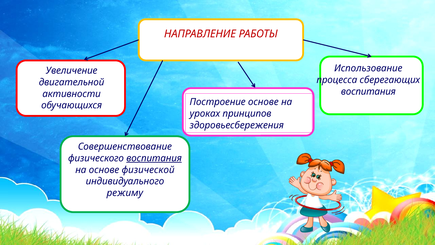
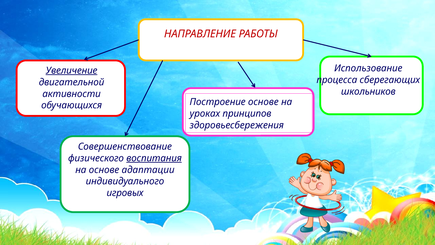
Увеличение underline: none -> present
воспитания at (368, 92): воспитания -> школьников
физической: физической -> адаптации
режиму: режиму -> игровых
